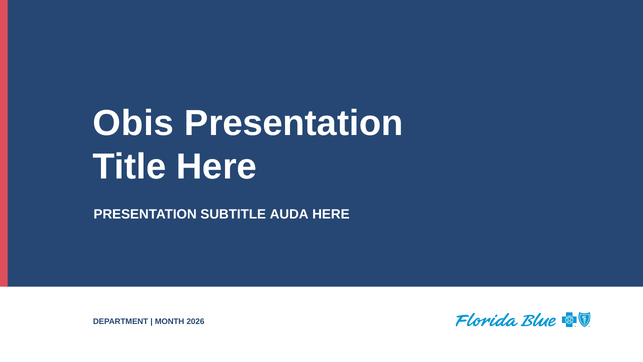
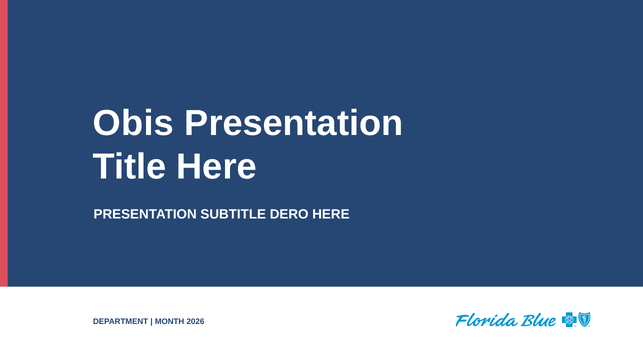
AUDA: AUDA -> DERO
